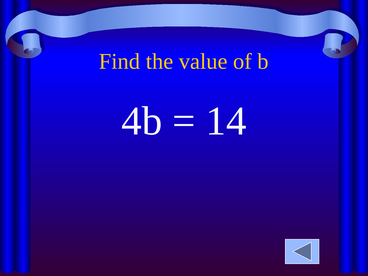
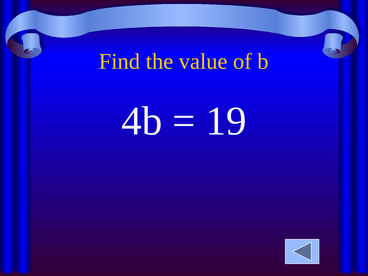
14: 14 -> 19
